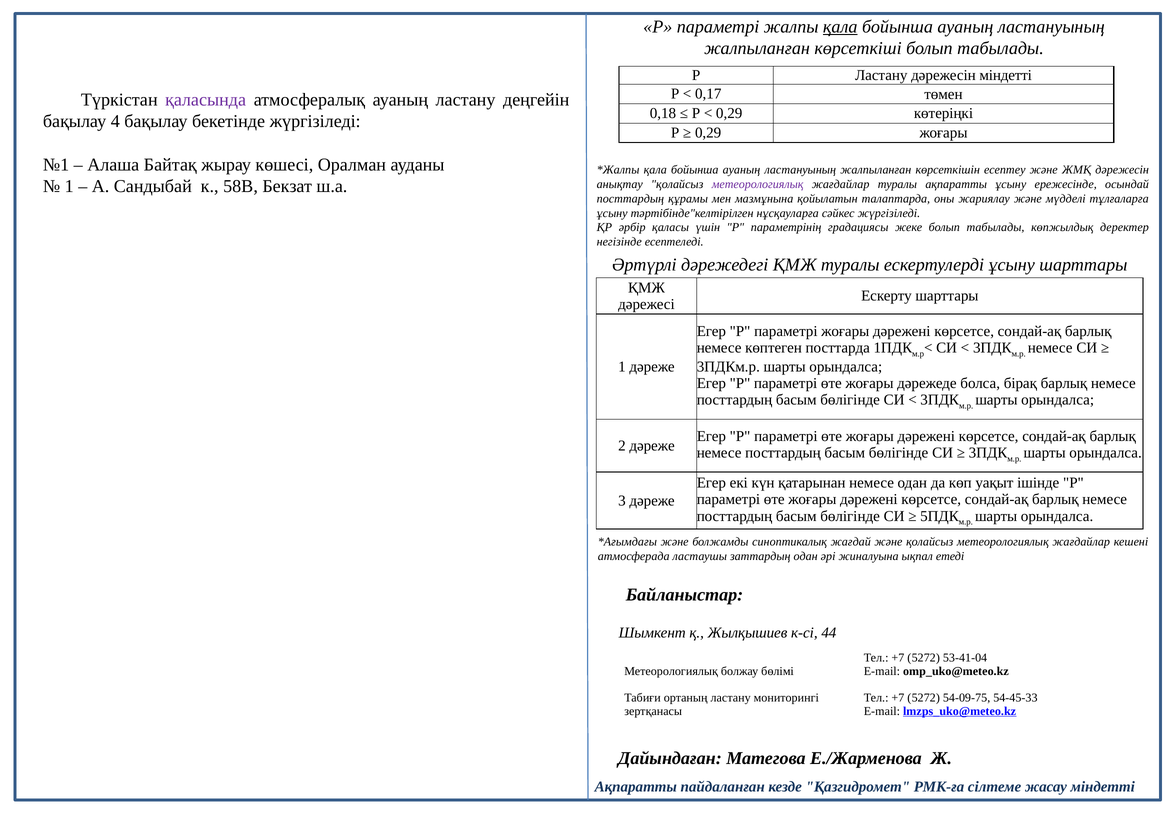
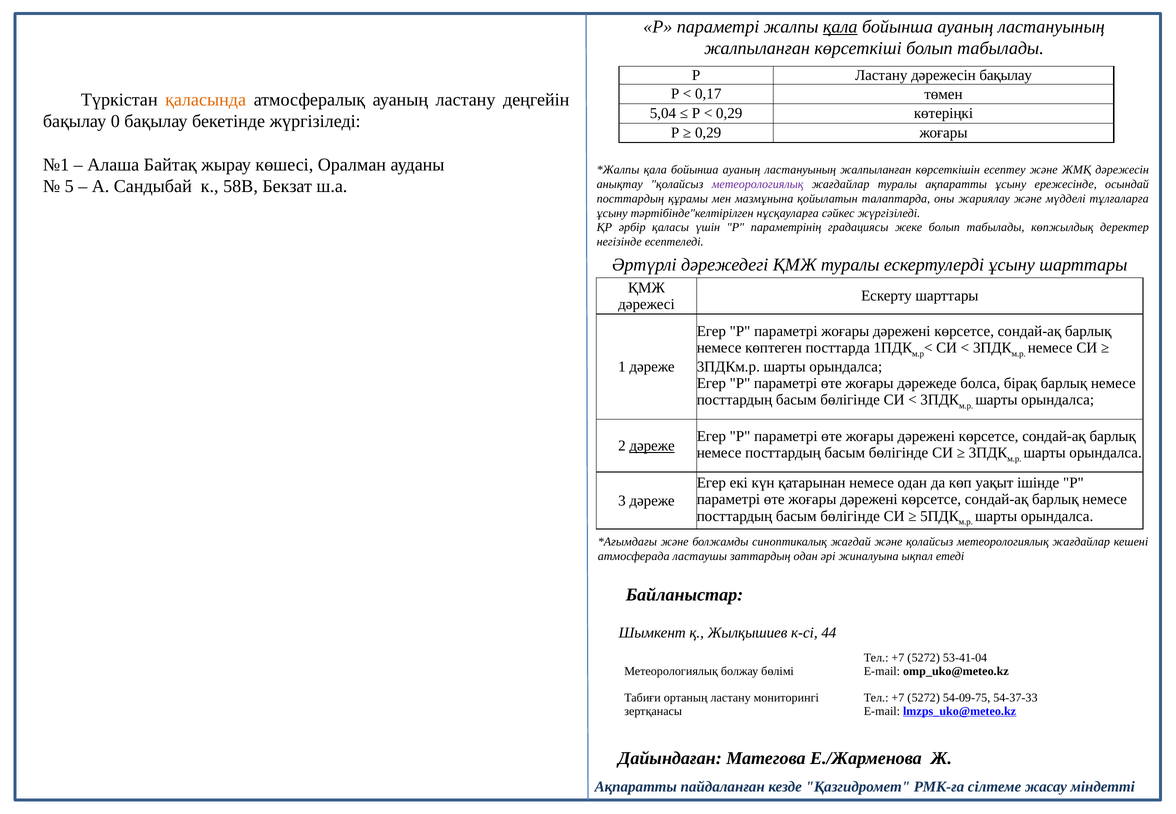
дәрежесін міндетті: міндетті -> бақылау
қаласында colour: purple -> orange
0,18: 0,18 -> 5,04
4: 4 -> 0
1 at (69, 186): 1 -> 5
дәреже at (652, 446) underline: none -> present
54-45-33: 54-45-33 -> 54-37-33
